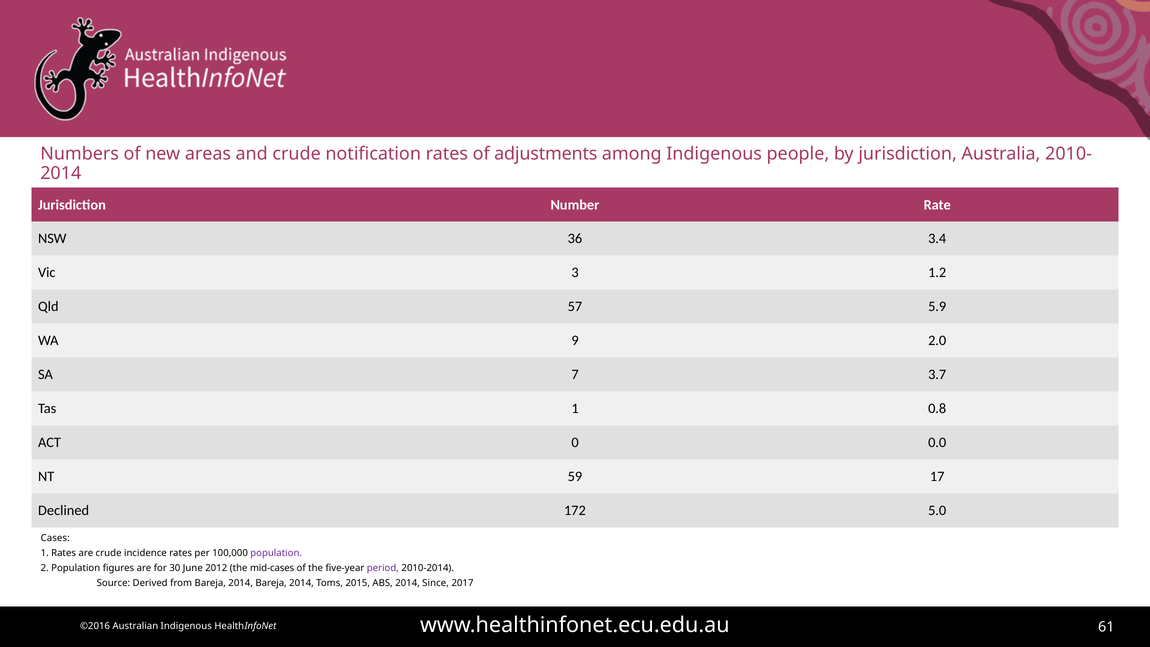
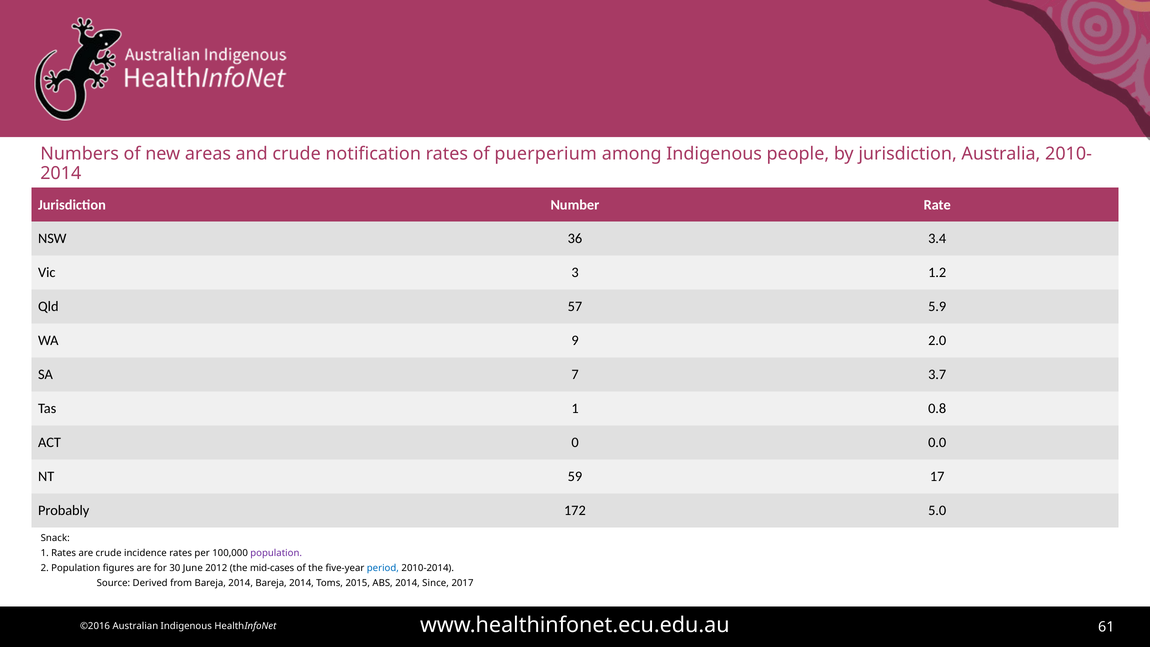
adjustments: adjustments -> puerperium
Declined: Declined -> Probably
Cases: Cases -> Snack
period colour: purple -> blue
